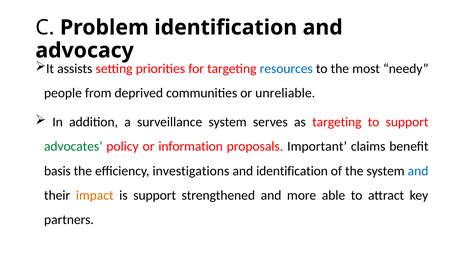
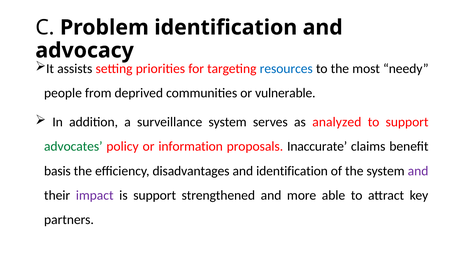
unreliable: unreliable -> vulnerable
as targeting: targeting -> analyzed
Important: Important -> Inaccurate
investigations: investigations -> disadvantages
and at (418, 171) colour: blue -> purple
impact colour: orange -> purple
